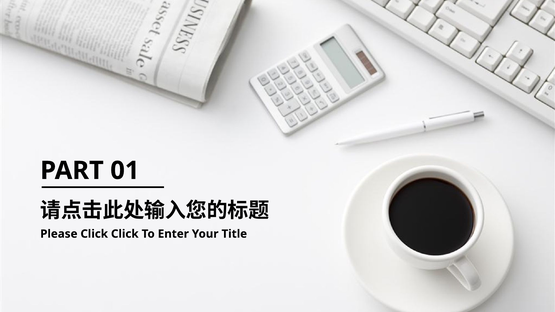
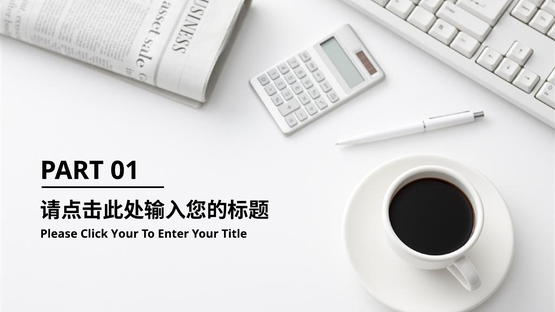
Click Click: Click -> Your
